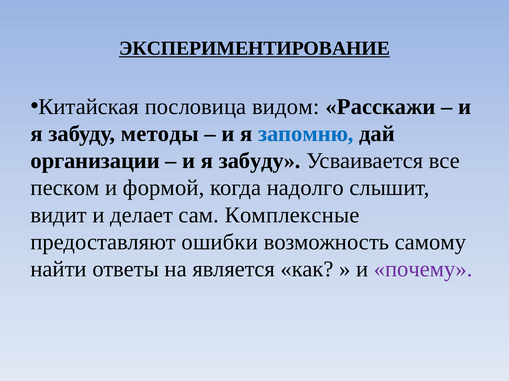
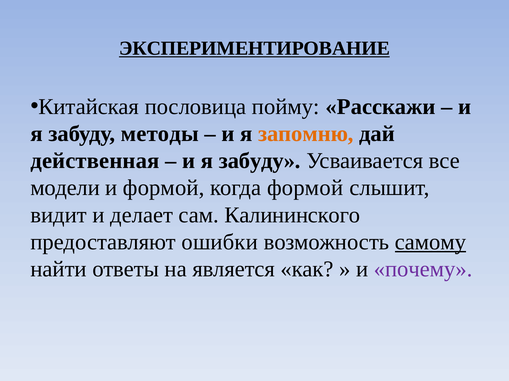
видом: видом -> пойму
запомню colour: blue -> orange
организации: организации -> действенная
песком: песком -> модели
когда надолго: надолго -> формой
Комплексные: Комплексные -> Калининского
самому underline: none -> present
